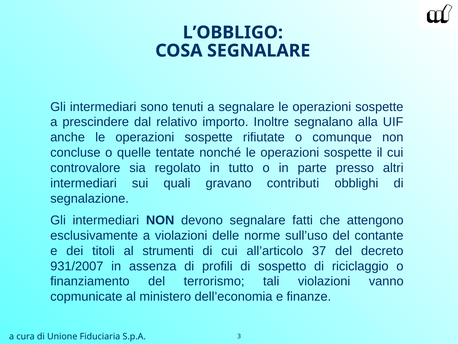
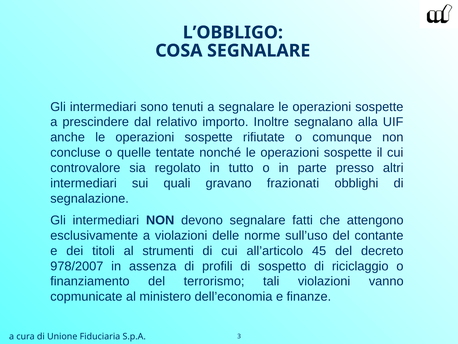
contributi: contributi -> frazionati
37: 37 -> 45
931/2007: 931/2007 -> 978/2007
